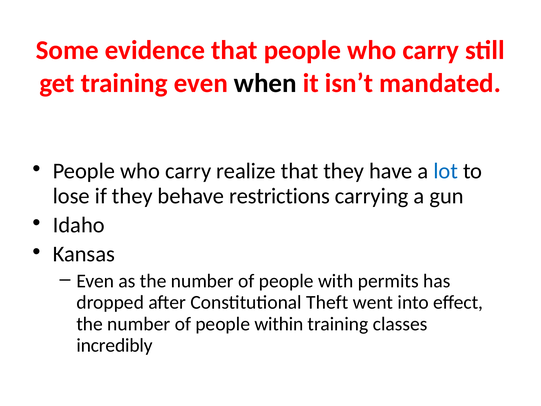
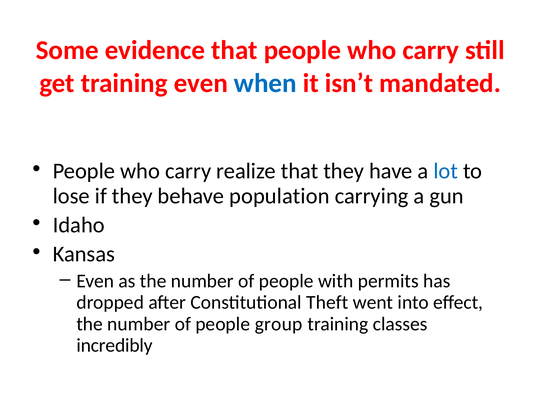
when colour: black -> blue
restrictions: restrictions -> population
within: within -> group
